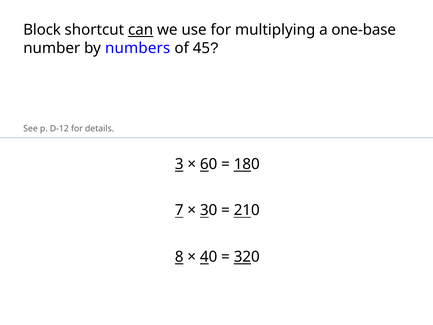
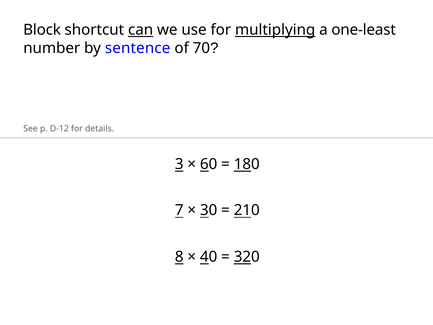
multiplying underline: none -> present
one-base: one-base -> one-least
numbers: numbers -> sentence
45: 45 -> 70
